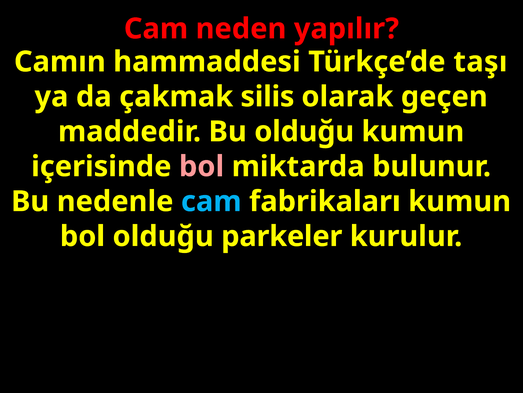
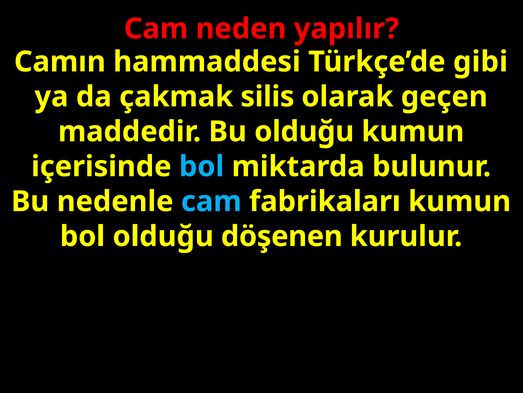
taşı: taşı -> gibi
bol at (202, 166) colour: pink -> light blue
parkeler: parkeler -> döşenen
